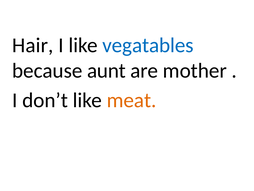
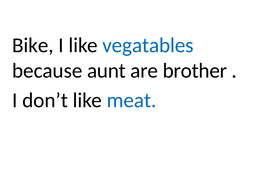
Hair: Hair -> Bike
mother: mother -> brother
meat colour: orange -> blue
